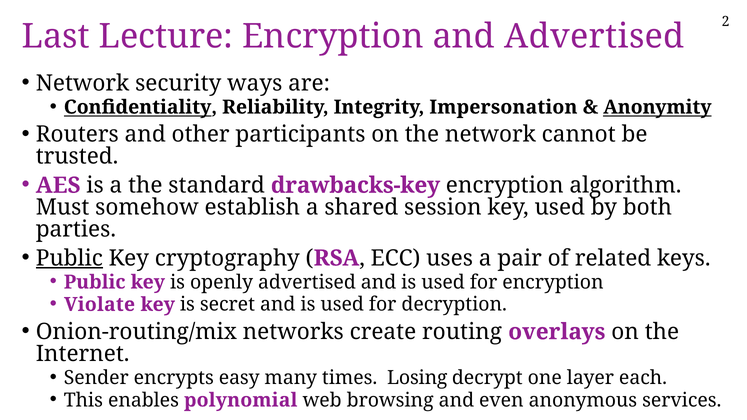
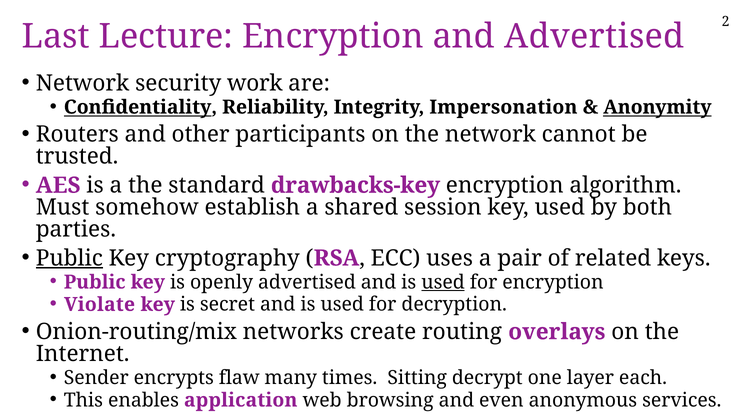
ways: ways -> work
used at (443, 282) underline: none -> present
easy: easy -> flaw
Losing: Losing -> Sitting
polynomial: polynomial -> application
